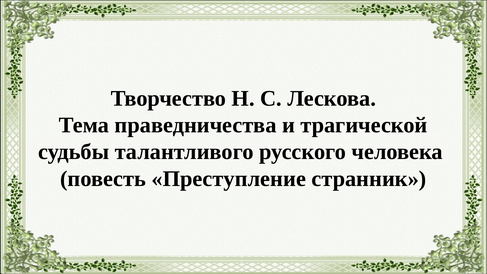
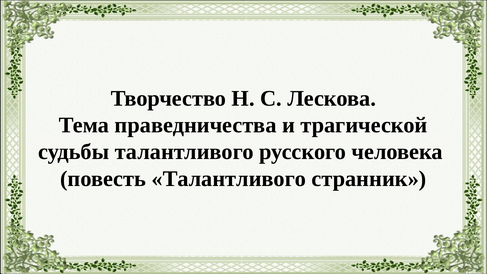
повесть Преступление: Преступление -> Талантливого
